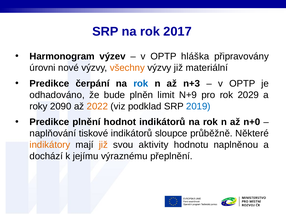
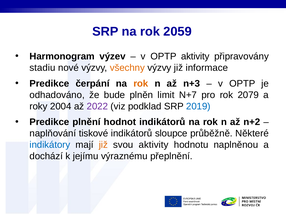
2017: 2017 -> 2059
OPTP hláška: hláška -> aktivity
úrovni: úrovni -> stadiu
materiální: materiální -> informace
rok at (141, 84) colour: blue -> orange
N+9: N+9 -> N+7
2029: 2029 -> 2079
2090: 2090 -> 2004
2022 colour: orange -> purple
n+0: n+0 -> n+2
indikátory colour: orange -> blue
